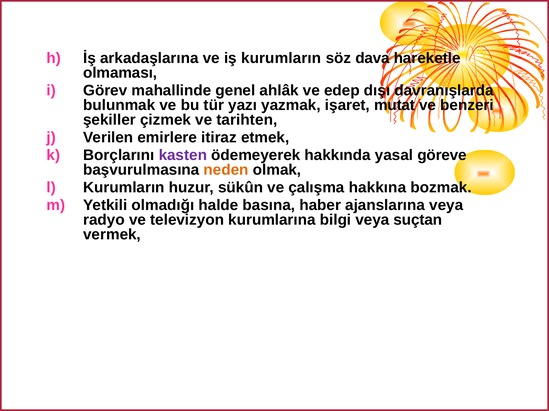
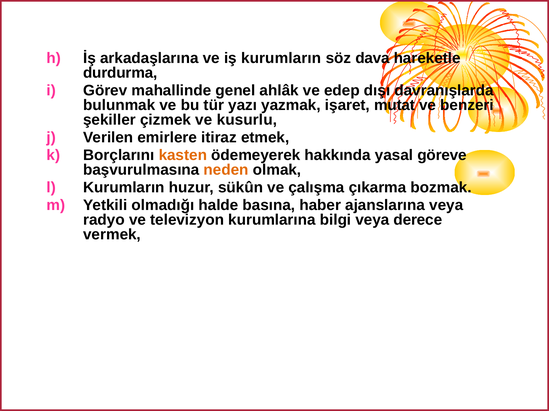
olmaması: olmaması -> durdurma
tarihten: tarihten -> kusurlu
kasten colour: purple -> orange
hakkına: hakkına -> çıkarma
suçtan: suçtan -> derece
